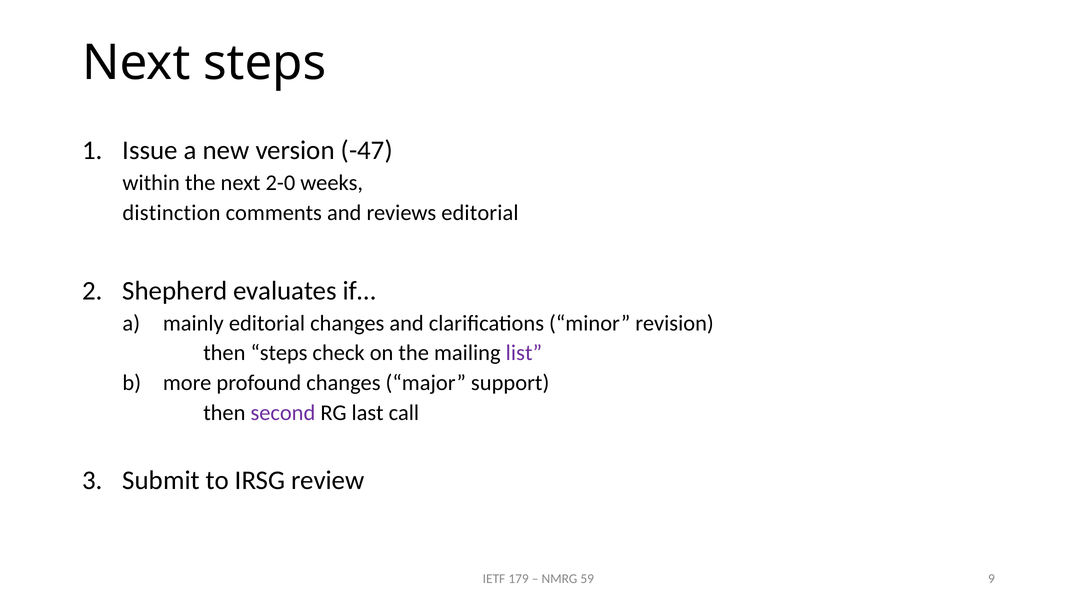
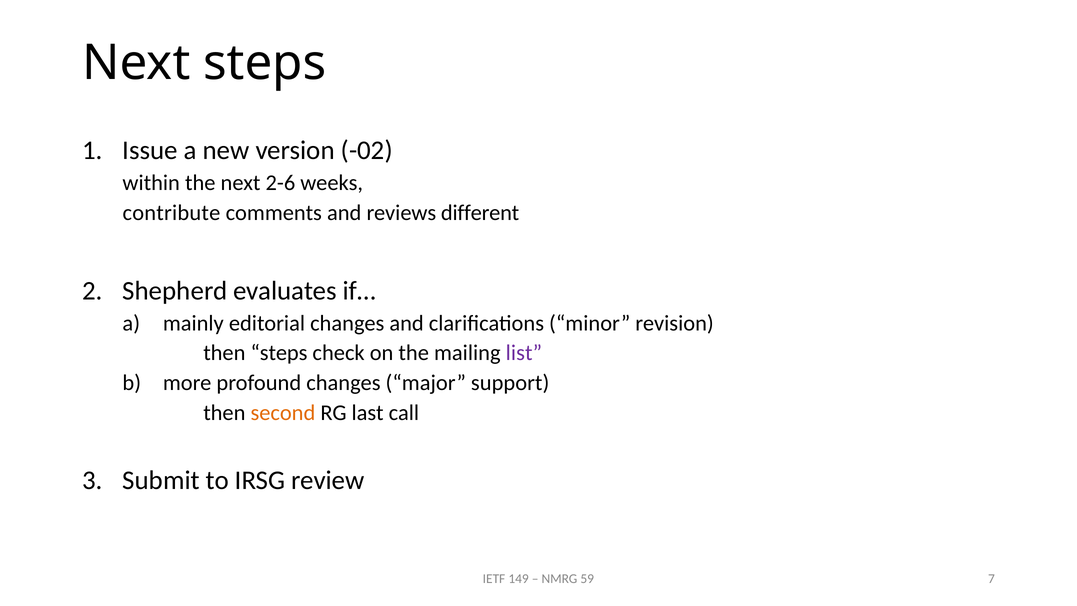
-47: -47 -> -02
2-0: 2-0 -> 2-6
distinction: distinction -> contribute
reviews editorial: editorial -> different
second colour: purple -> orange
179: 179 -> 149
9: 9 -> 7
